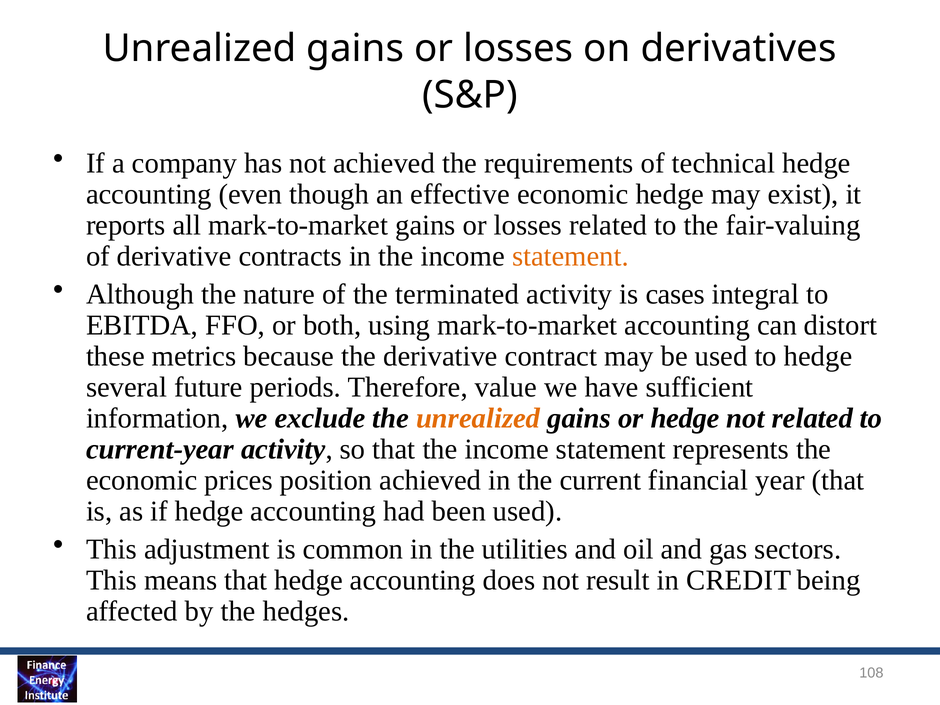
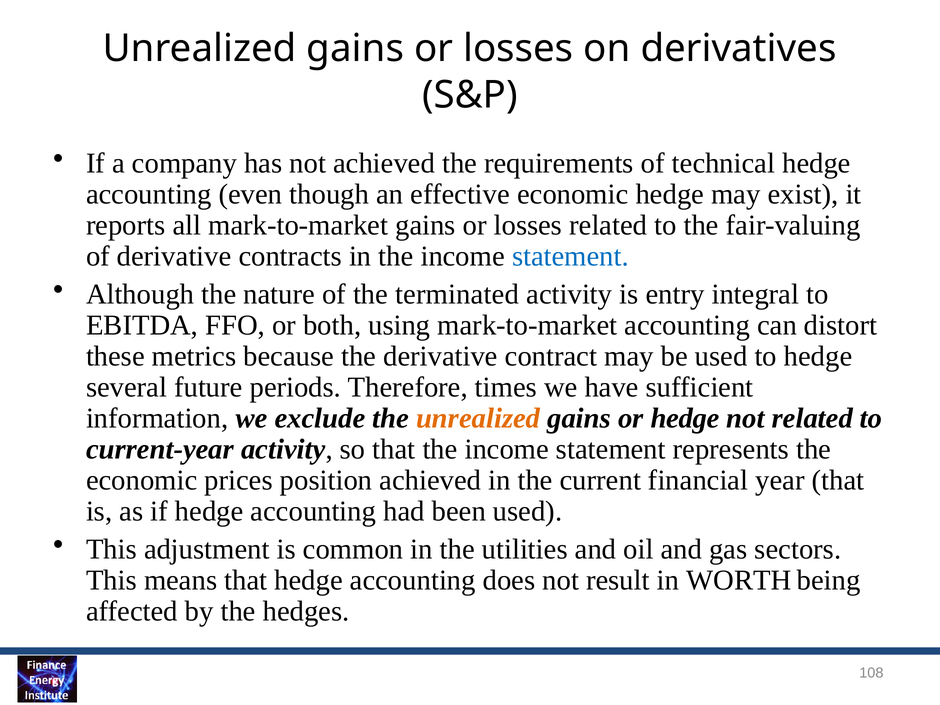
statement at (570, 256) colour: orange -> blue
cases: cases -> entry
value: value -> times
CREDIT: CREDIT -> WORTH
